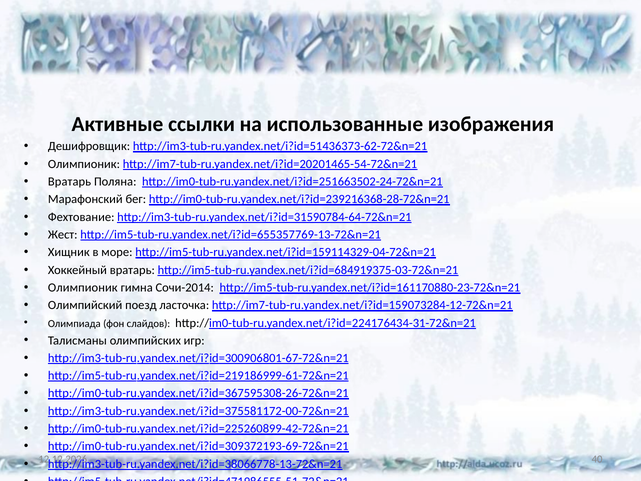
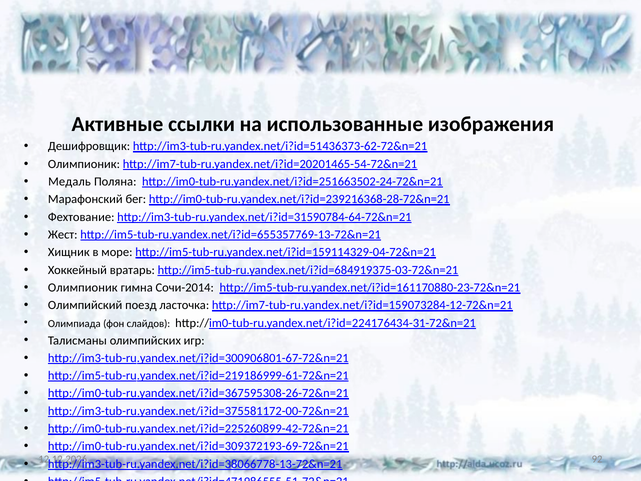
Вратарь at (70, 182): Вратарь -> Медаль
40: 40 -> 92
